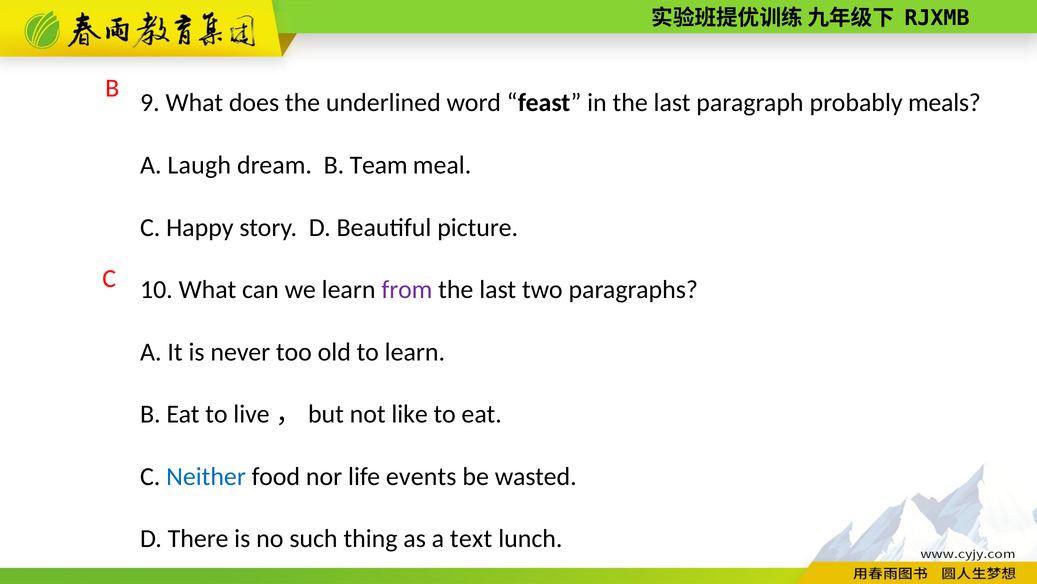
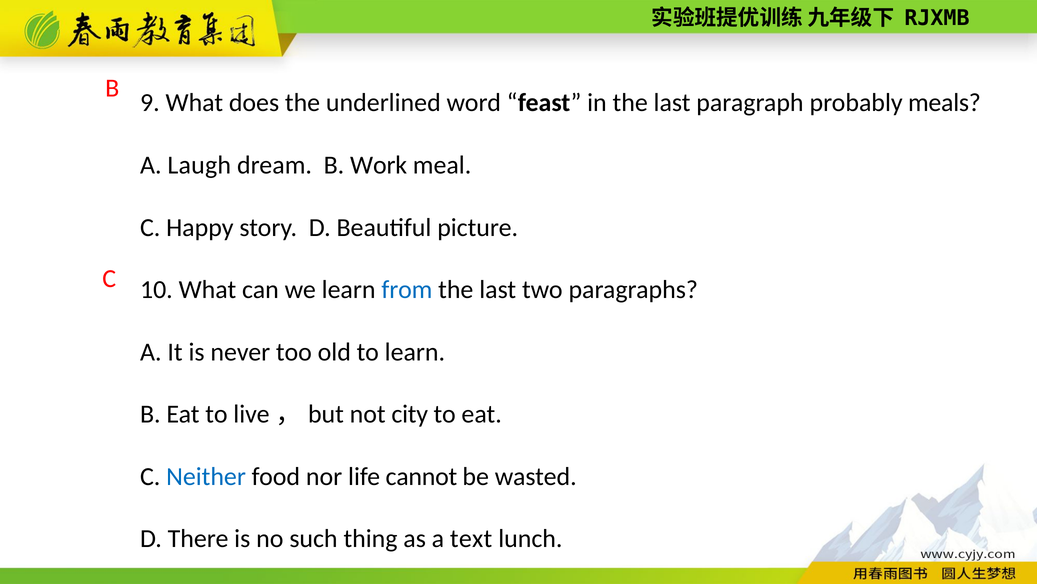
Team: Team -> Work
from colour: purple -> blue
like: like -> city
events: events -> cannot
